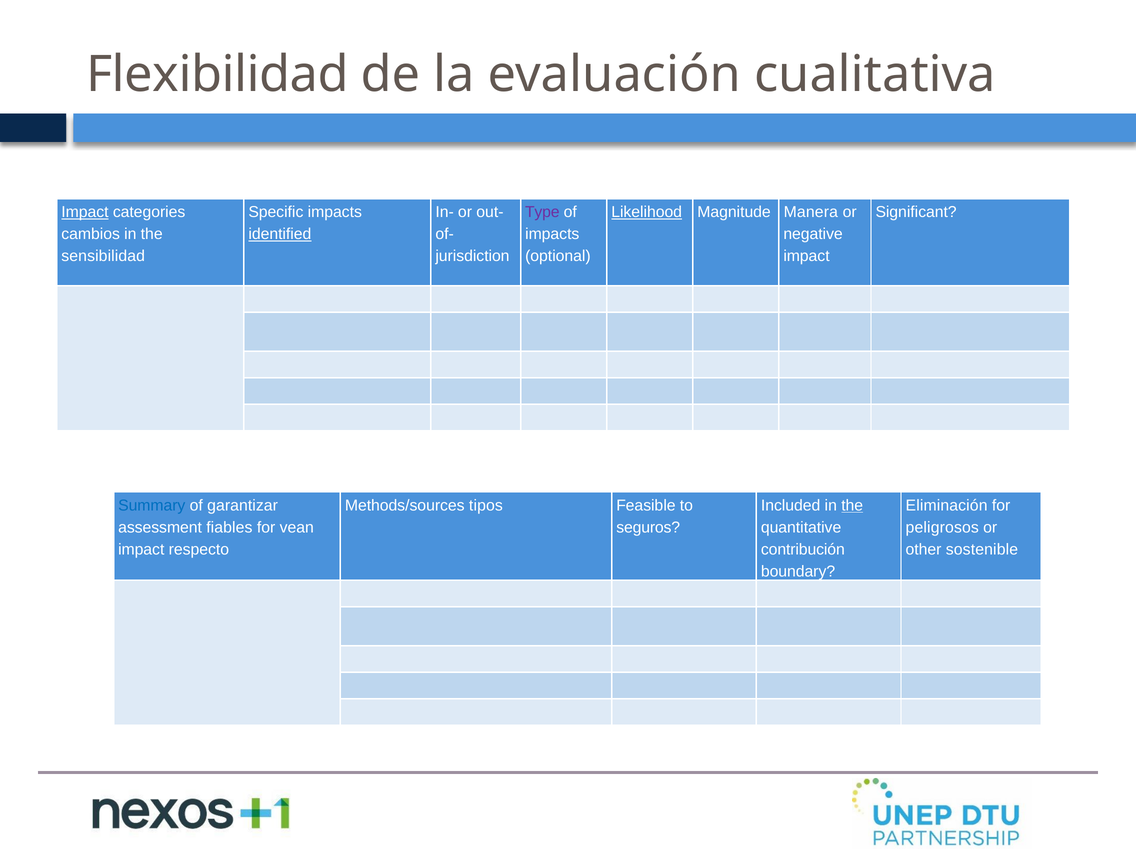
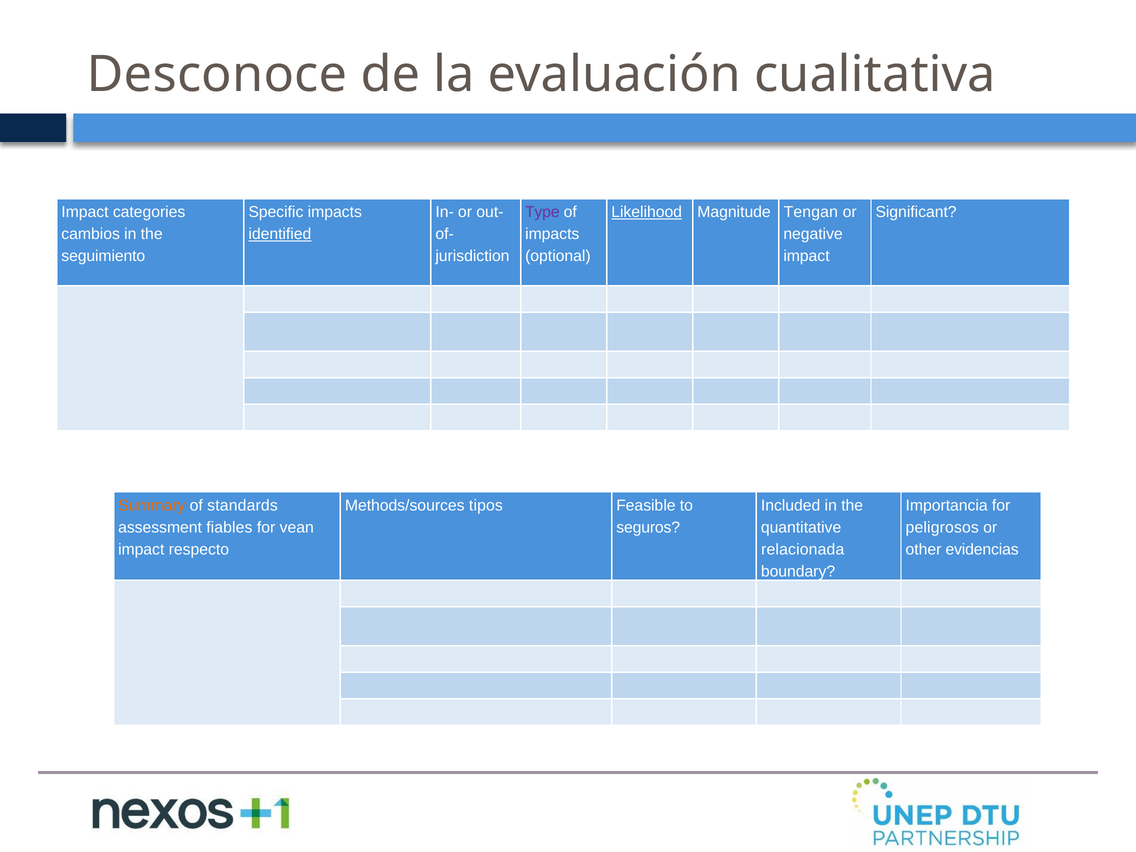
Flexibilidad: Flexibilidad -> Desconoce
Impact at (85, 212) underline: present -> none
Manera: Manera -> Tengan
sensibilidad: sensibilidad -> seguimiento
Summary colour: blue -> orange
garantizar: garantizar -> standards
the at (852, 505) underline: present -> none
Eliminación: Eliminación -> Importancia
contribución: contribución -> relacionada
sostenible: sostenible -> evidencias
